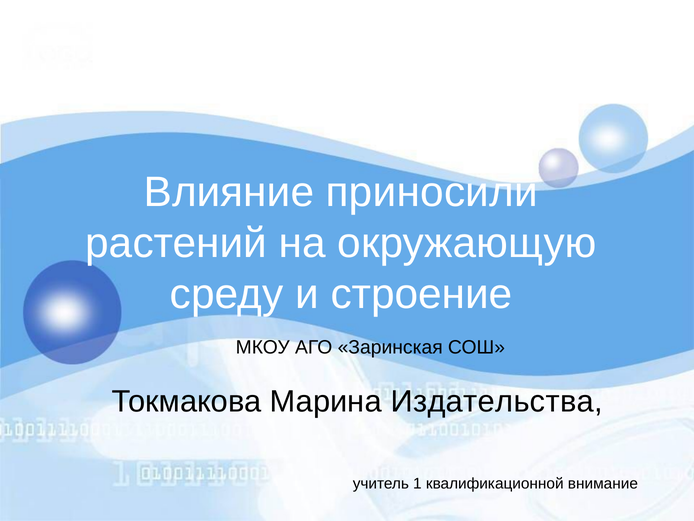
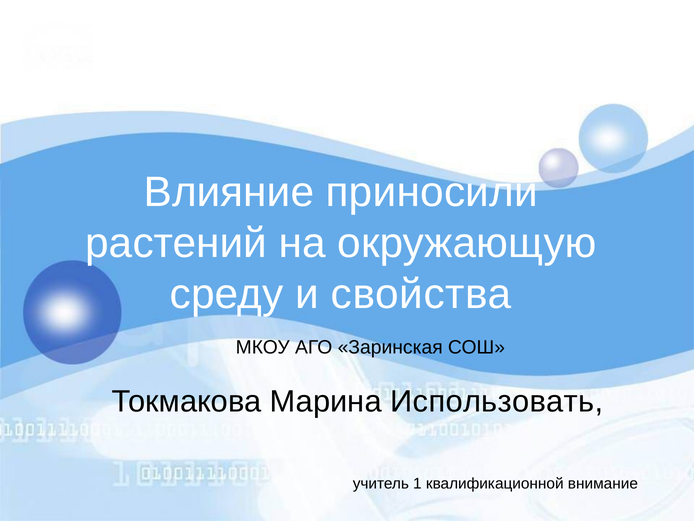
строение: строение -> свойства
Издательства: Издательства -> Использовать
